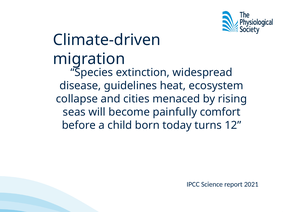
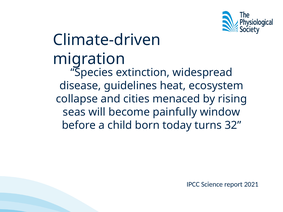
comfort: comfort -> window
12: 12 -> 32
